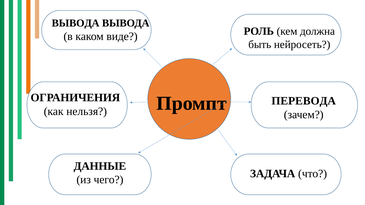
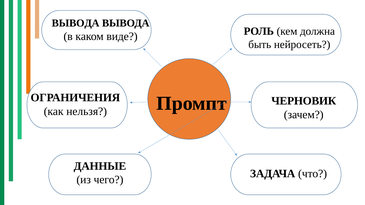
ПЕРЕВОДА: ПЕРЕВОДА -> ЧЕРНОВИК
